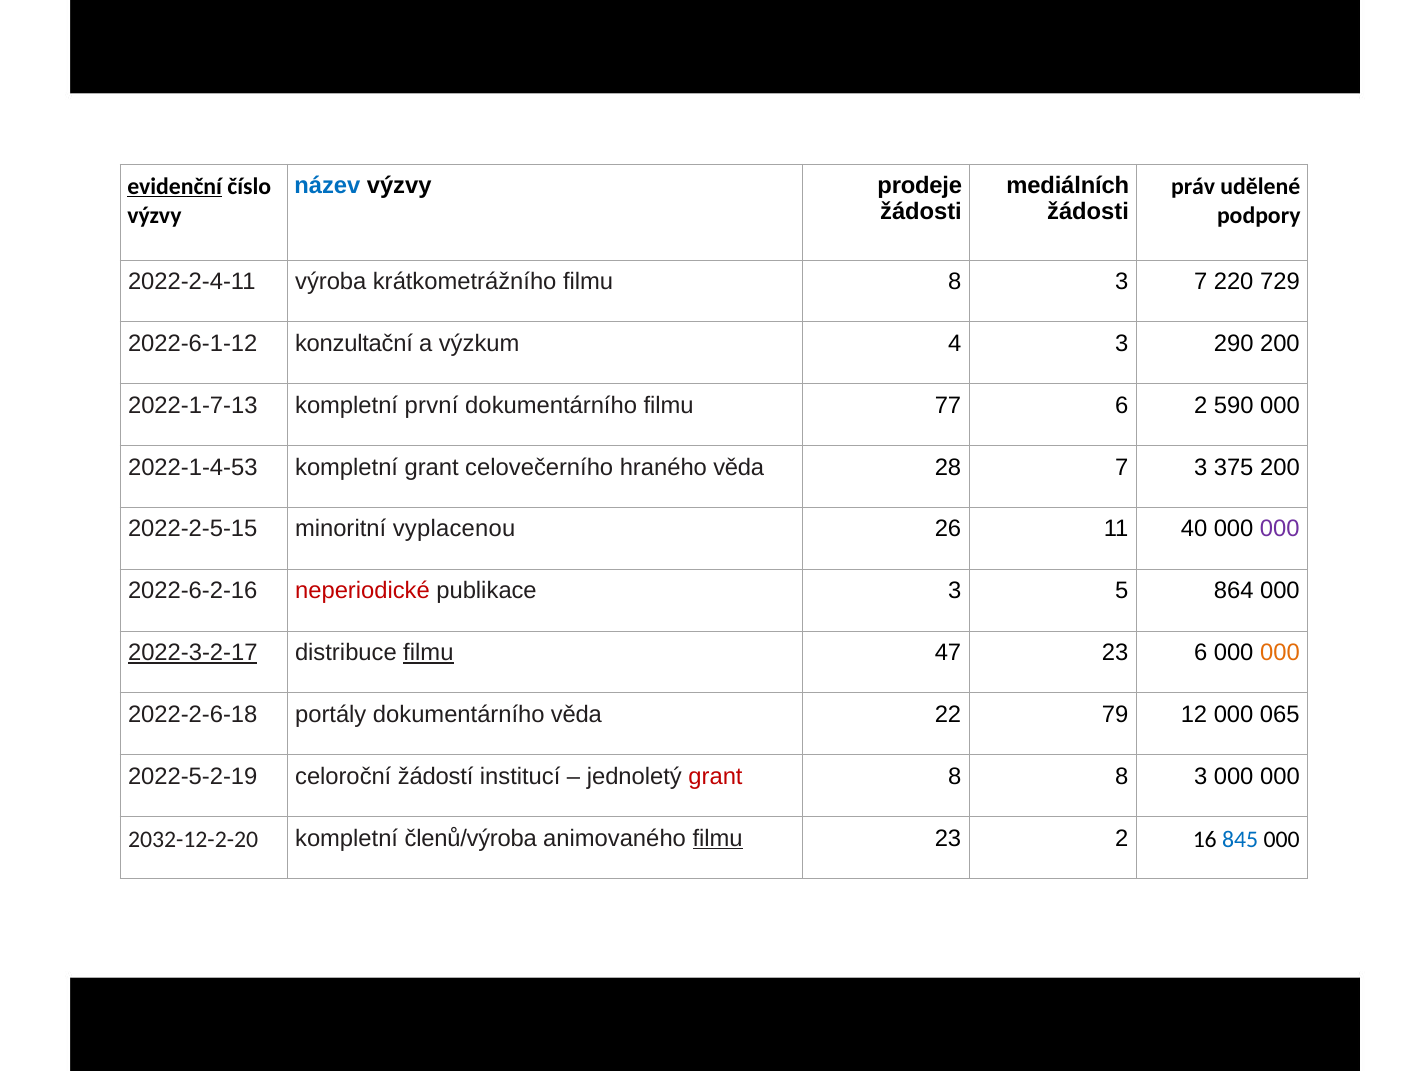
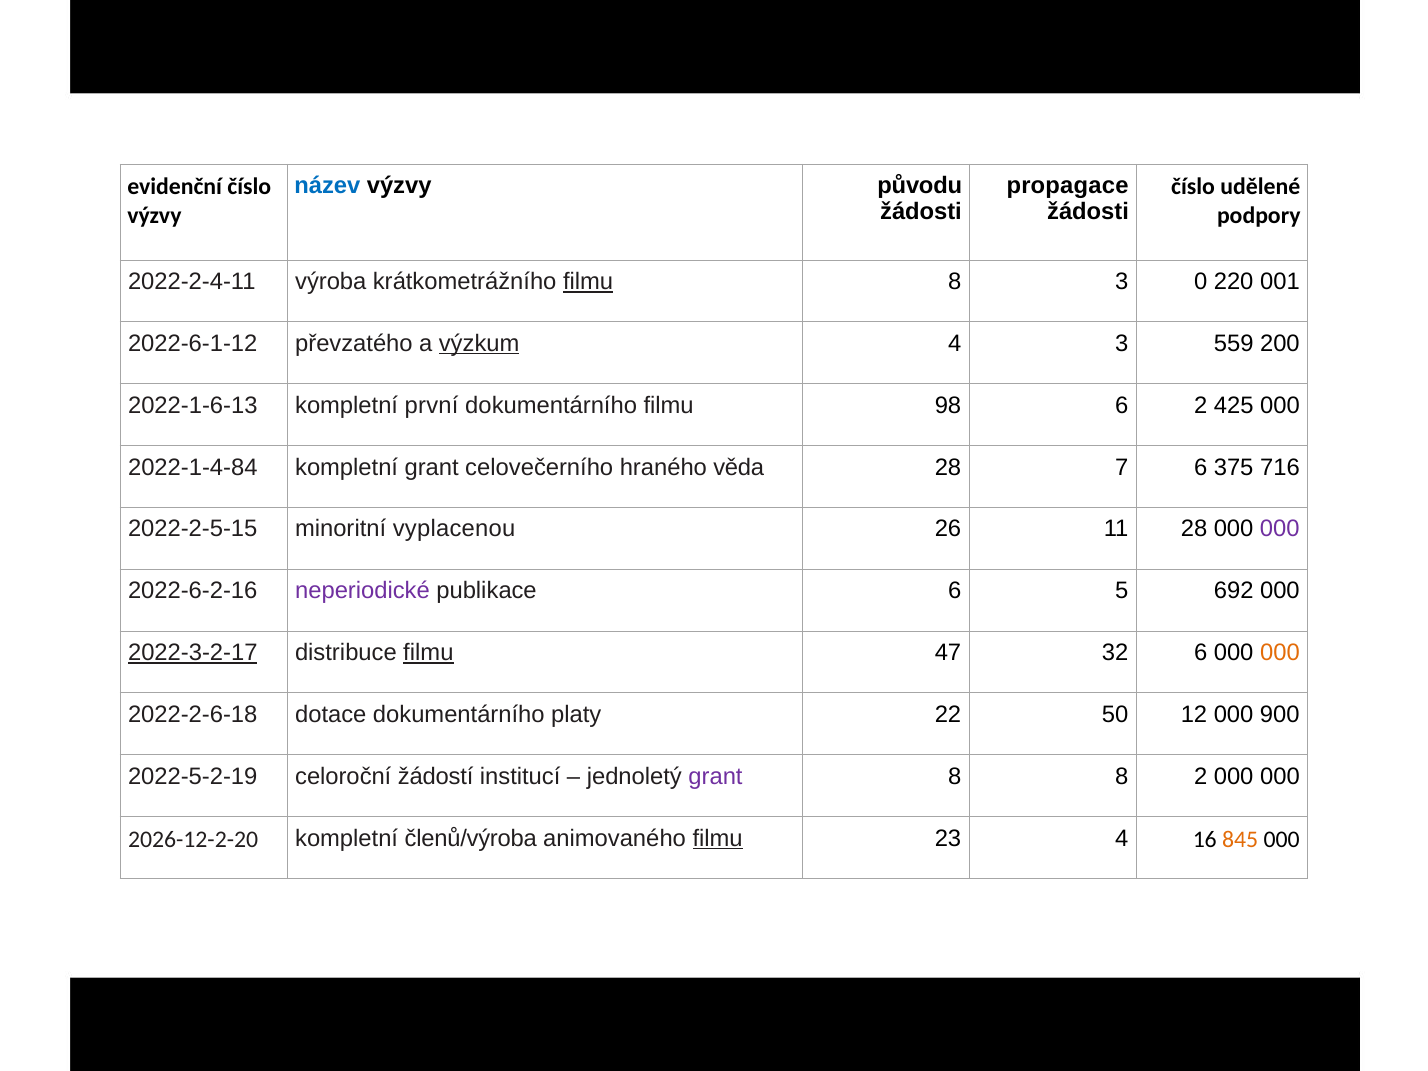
prodeje: prodeje -> původu
mediálních: mediálních -> propagace
evidenční underline: present -> none
práv at (1193, 186): práv -> číslo
filmu at (588, 282) underline: none -> present
3 7: 7 -> 0
729: 729 -> 001
konzultační: konzultační -> převzatého
výzkum underline: none -> present
290: 290 -> 559
2022-1-7-13: 2022-1-7-13 -> 2022-1-6-13
77: 77 -> 98
590: 590 -> 425
2022-1-4-53: 2022-1-4-53 -> 2022-1-4-84
7 3: 3 -> 6
375 200: 200 -> 716
11 40: 40 -> 28
neperiodické colour: red -> purple
publikace 3: 3 -> 6
864: 864 -> 692
47 23: 23 -> 32
portály: portály -> dotace
dokumentárního věda: věda -> platy
79: 79 -> 50
065: 065 -> 900
grant at (715, 776) colour: red -> purple
8 8 3: 3 -> 2
2032-12-2-20: 2032-12-2-20 -> 2026-12-2-20
23 2: 2 -> 4
845 colour: blue -> orange
